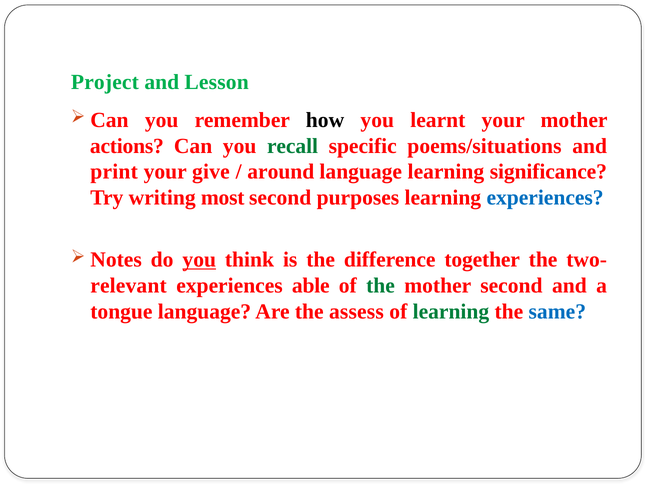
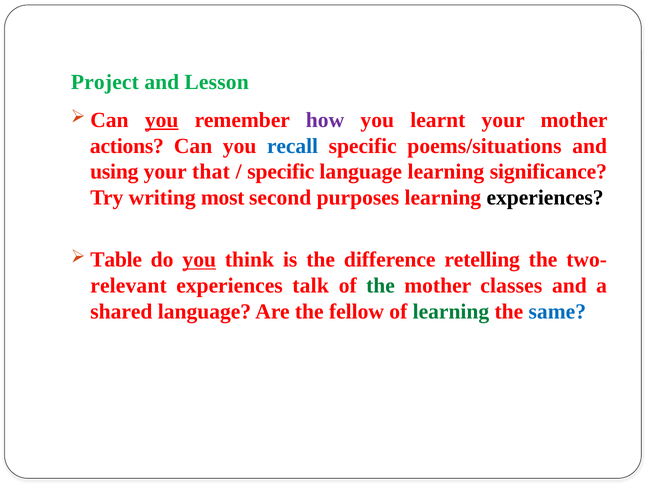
you at (162, 120) underline: none -> present
how colour: black -> purple
recall colour: green -> blue
print: print -> using
give: give -> that
around at (281, 172): around -> specific
experiences at (545, 197) colour: blue -> black
Notes: Notes -> Table
together: together -> retelling
able: able -> talk
mother second: second -> classes
tongue: tongue -> shared
assess: assess -> fellow
